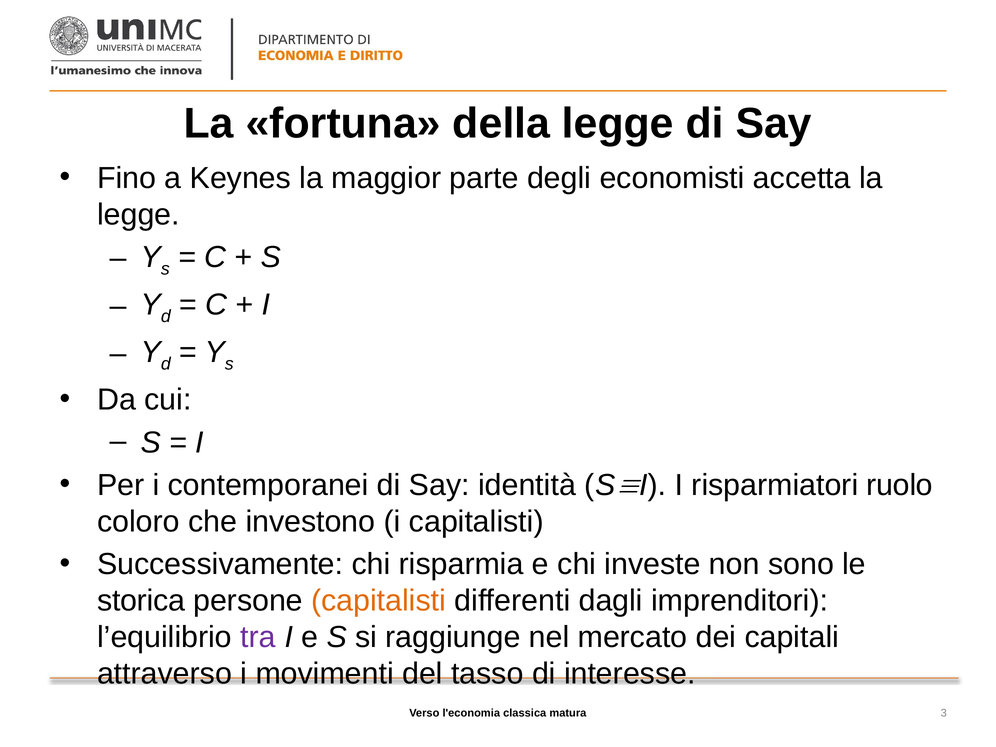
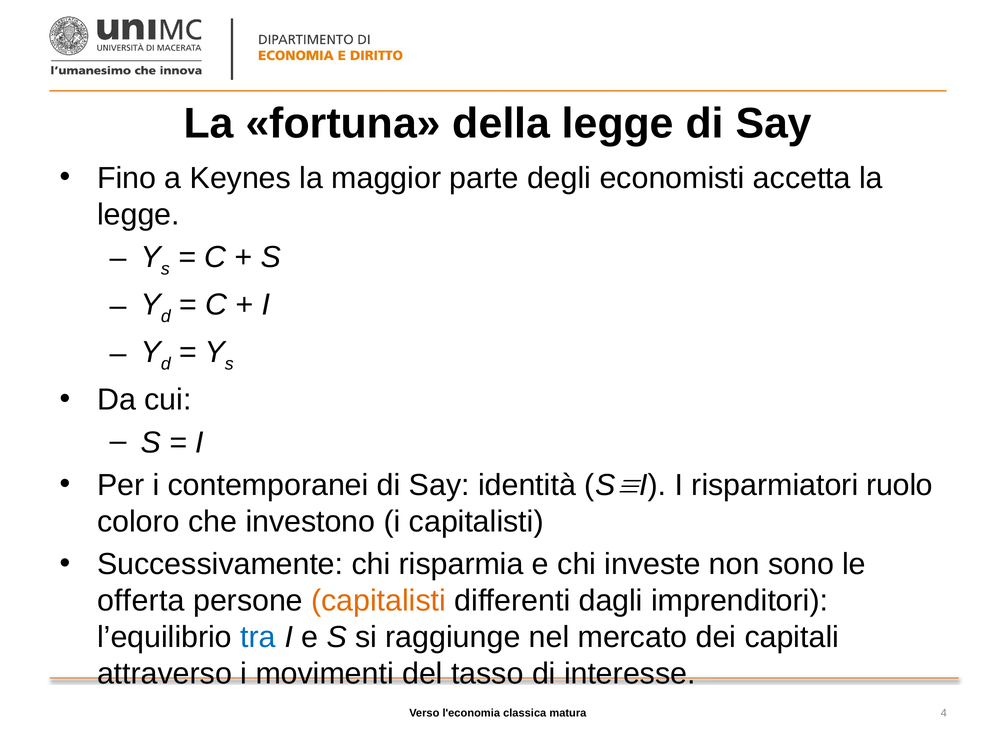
storica: storica -> offerta
tra colour: purple -> blue
3: 3 -> 4
